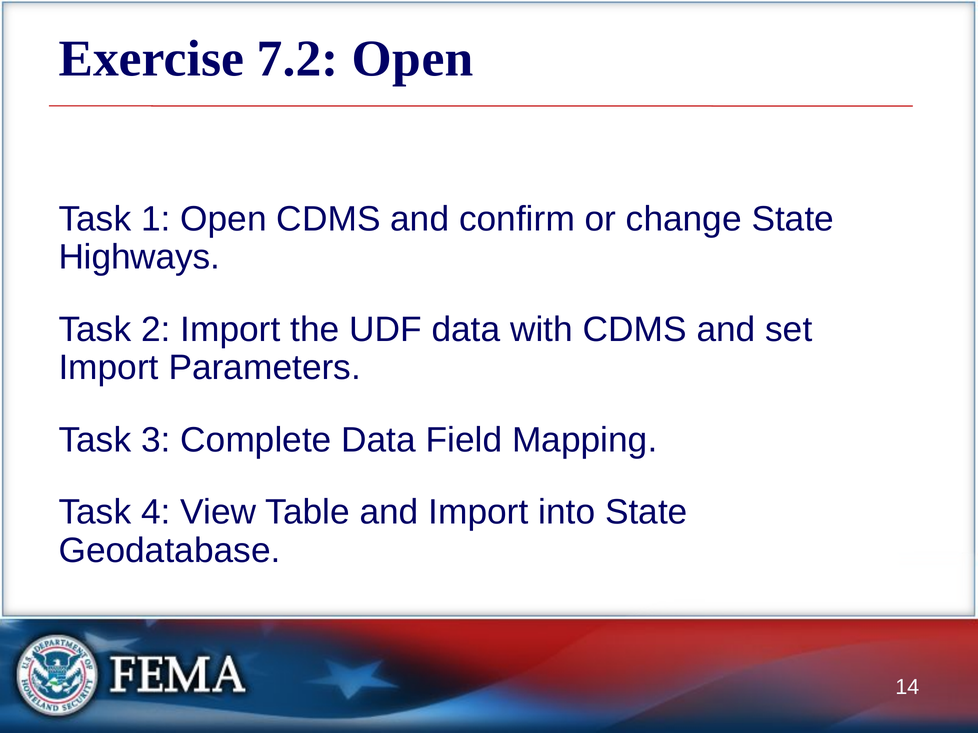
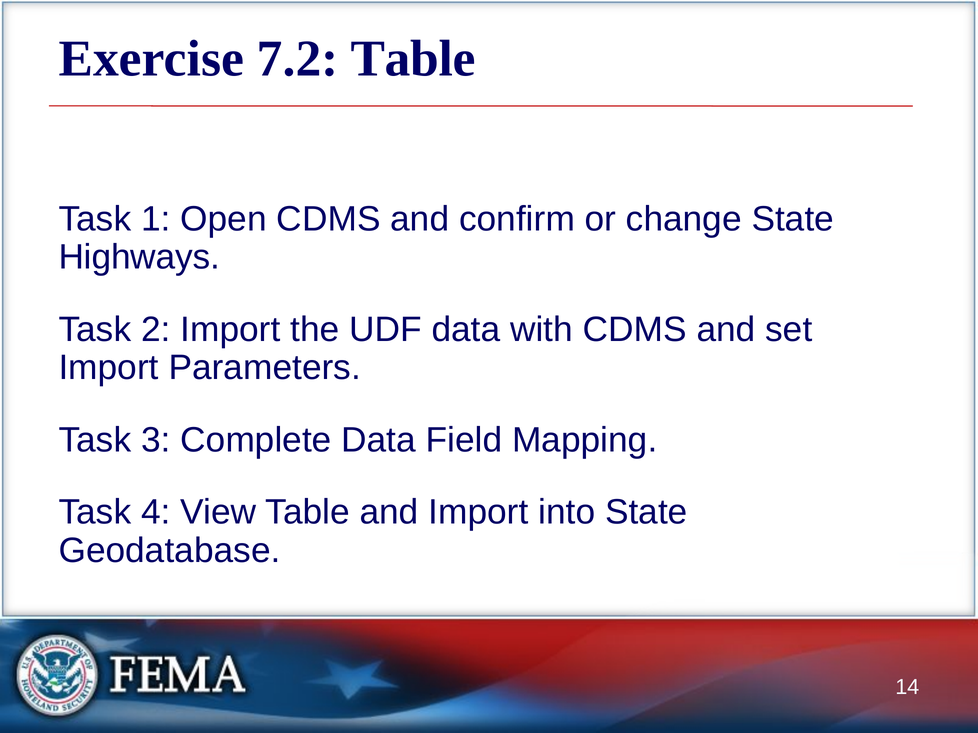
7.2 Open: Open -> Table
